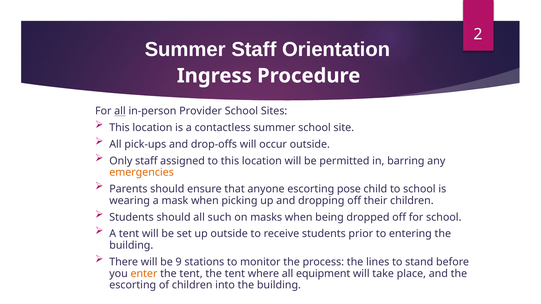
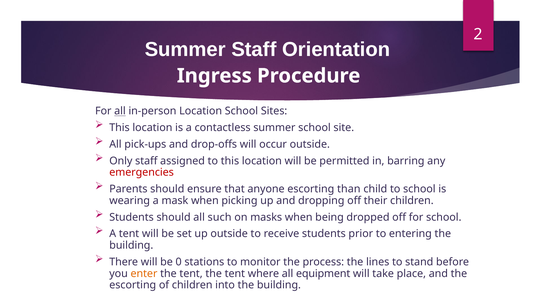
in-person Provider: Provider -> Location
emergencies colour: orange -> red
pose: pose -> than
9: 9 -> 0
